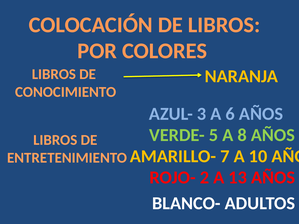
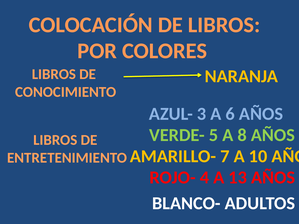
2: 2 -> 4
